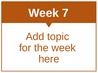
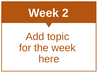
7: 7 -> 2
